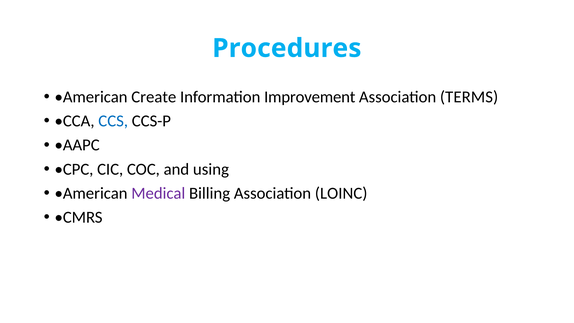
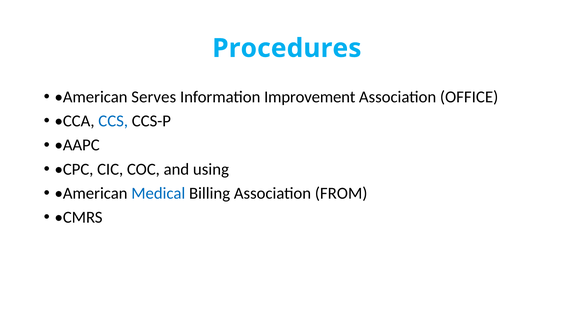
Create: Create -> Serves
TERMS: TERMS -> OFFICE
Medical colour: purple -> blue
LOINC: LOINC -> FROM
